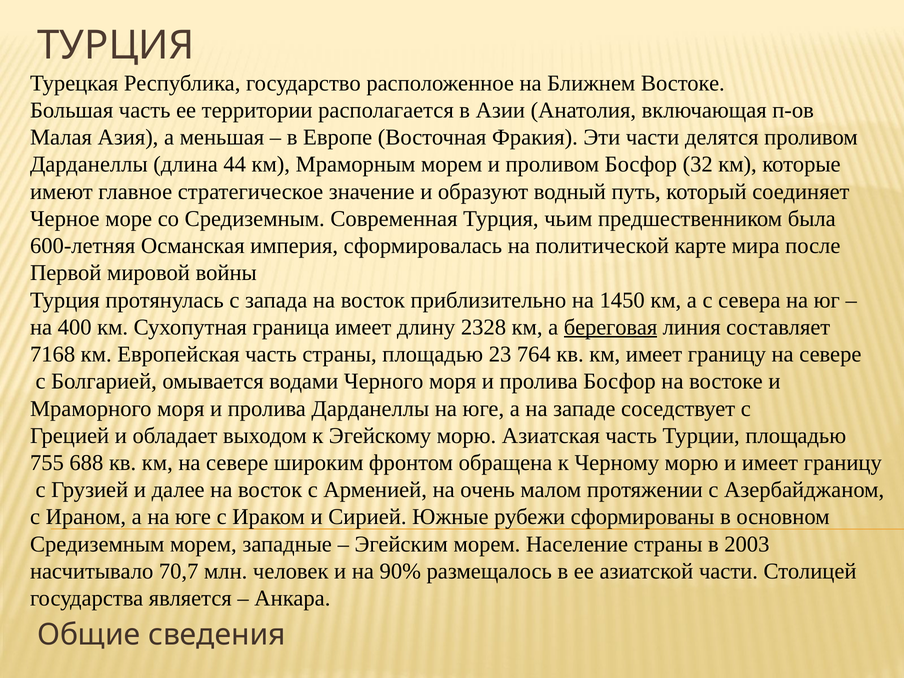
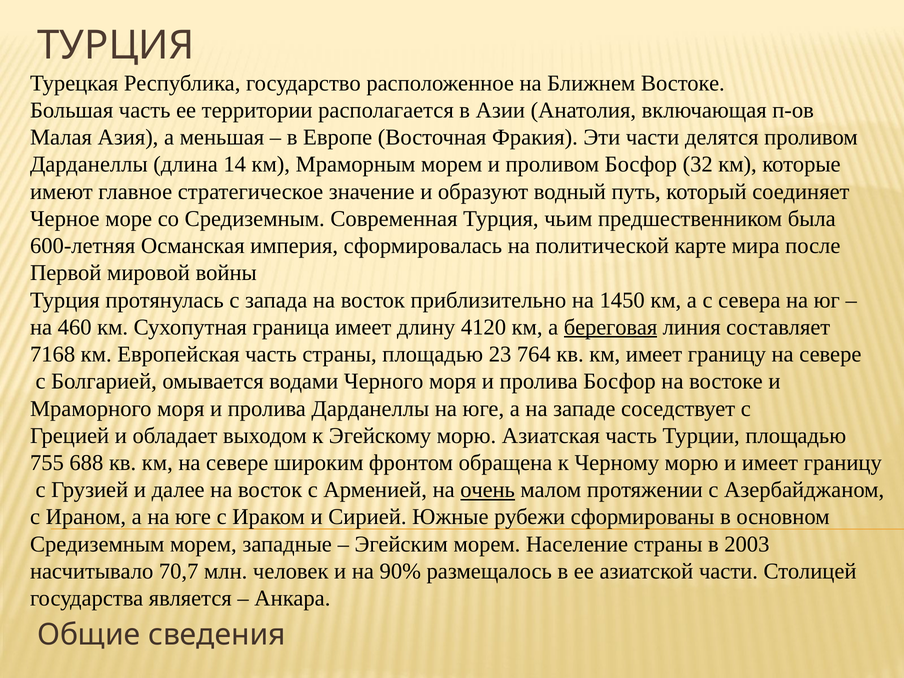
44: 44 -> 14
400: 400 -> 460
2328: 2328 -> 4120
очень underline: none -> present
